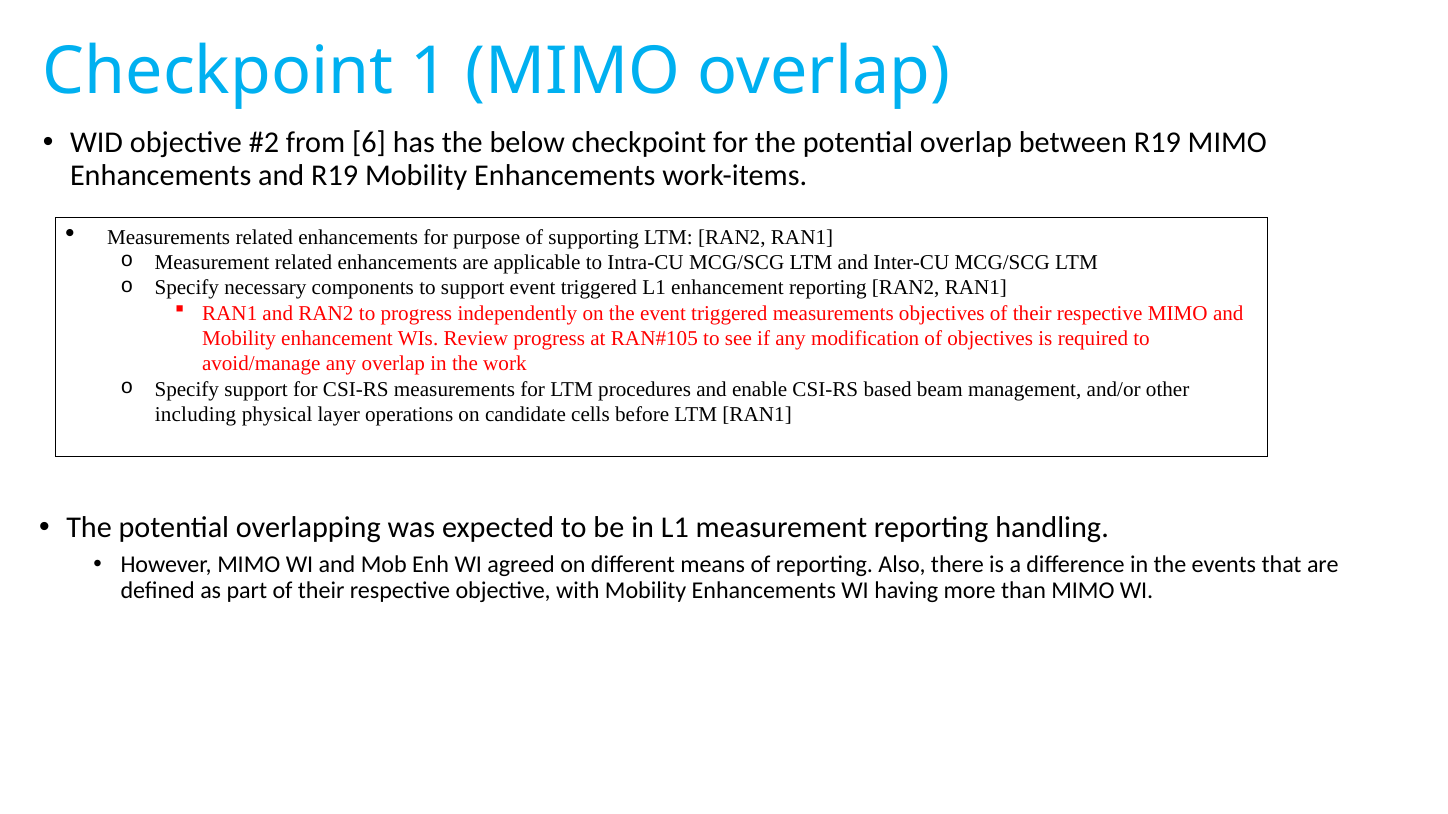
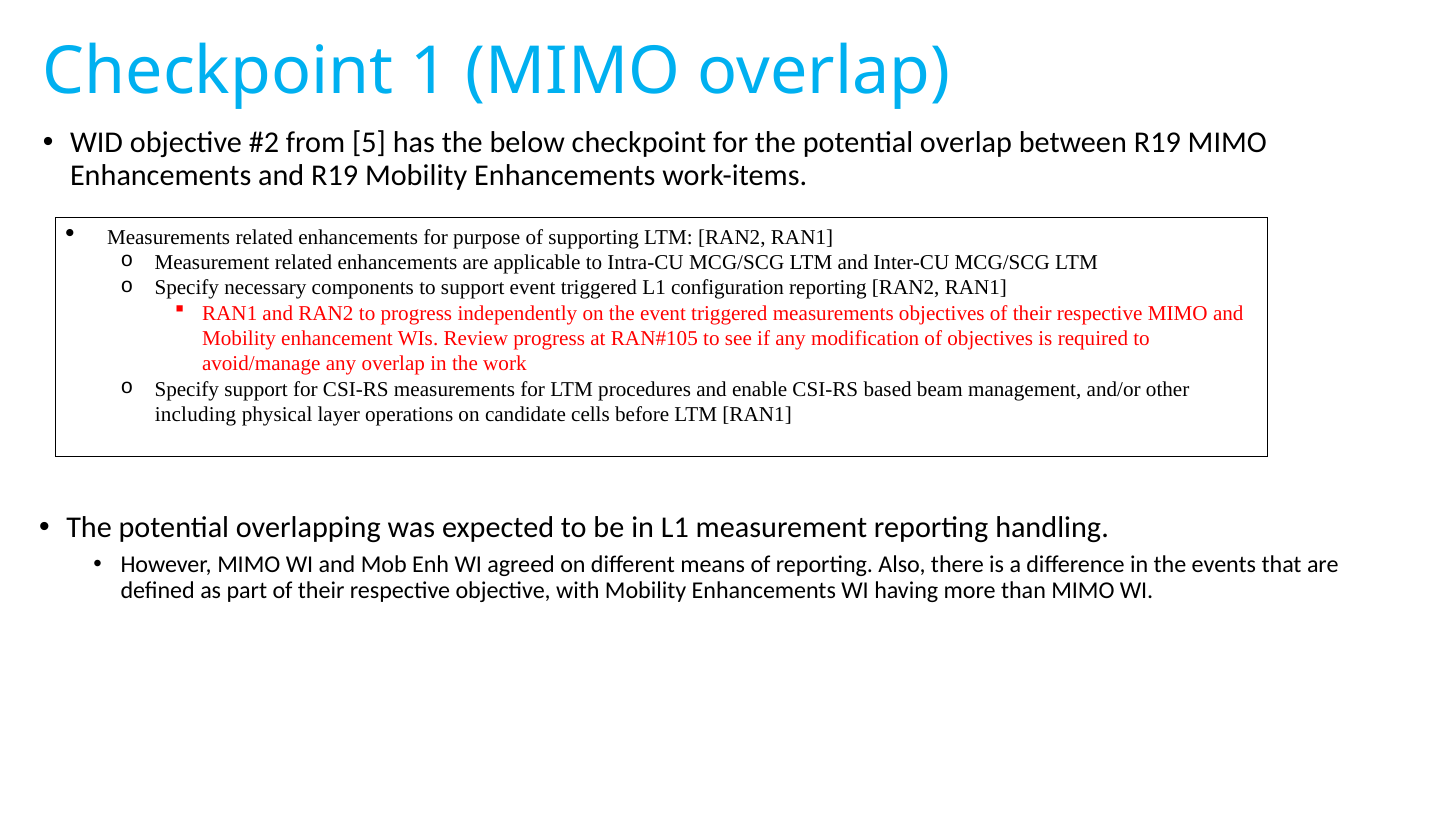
6: 6 -> 5
L1 enhancement: enhancement -> configuration
